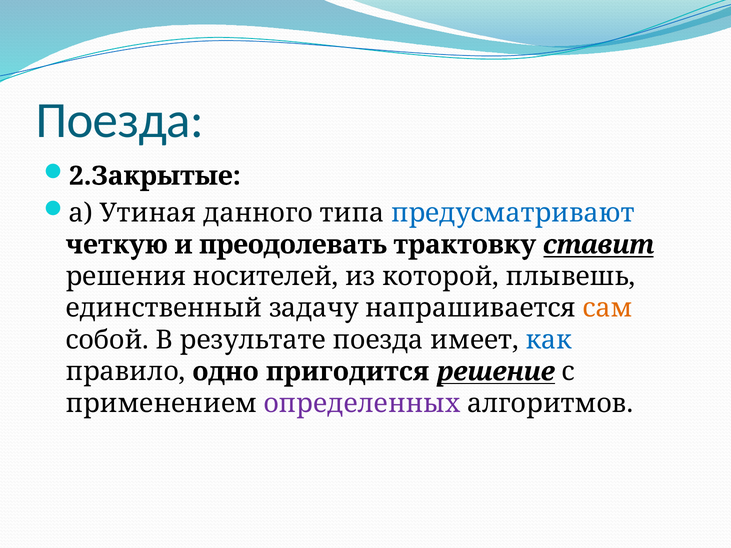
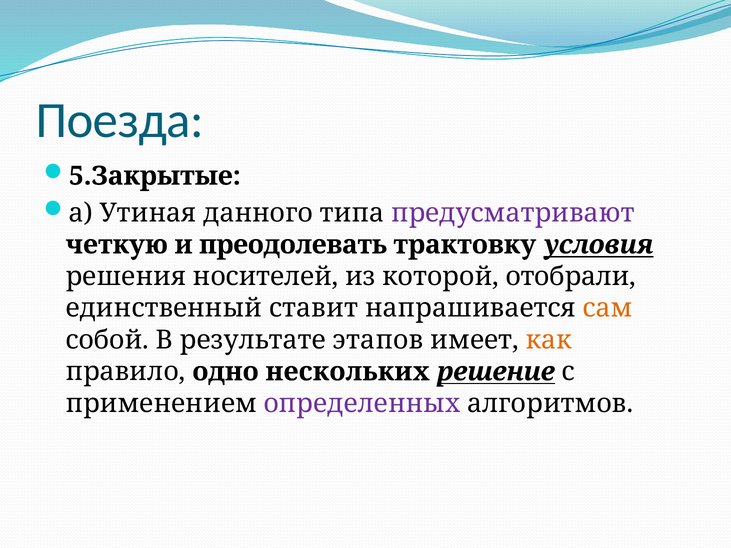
2.Закрытые: 2.Закрытые -> 5.Закрытые
предусматривают colour: blue -> purple
ставит: ставит -> условия
плывешь: плывешь -> отобрали
задачу: задачу -> ставит
результате поезда: поезда -> этапов
как colour: blue -> orange
пригодится: пригодится -> нескольких
